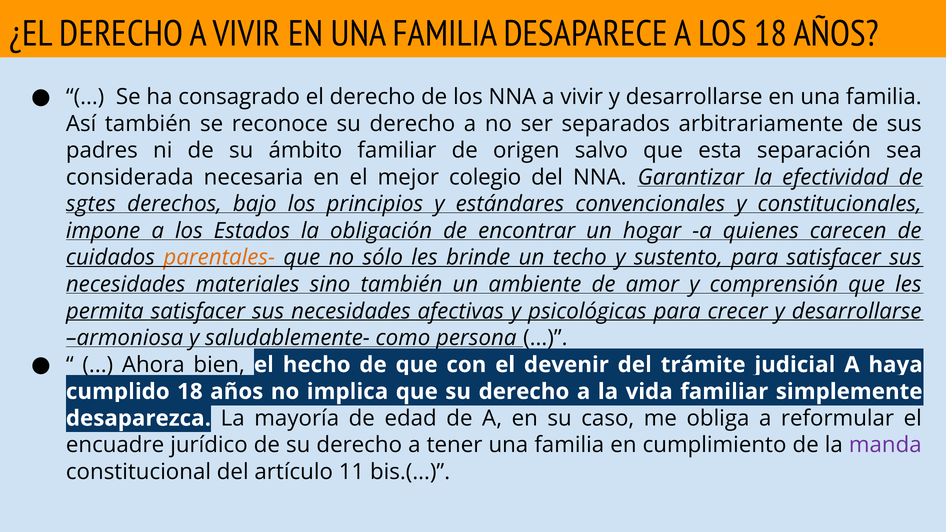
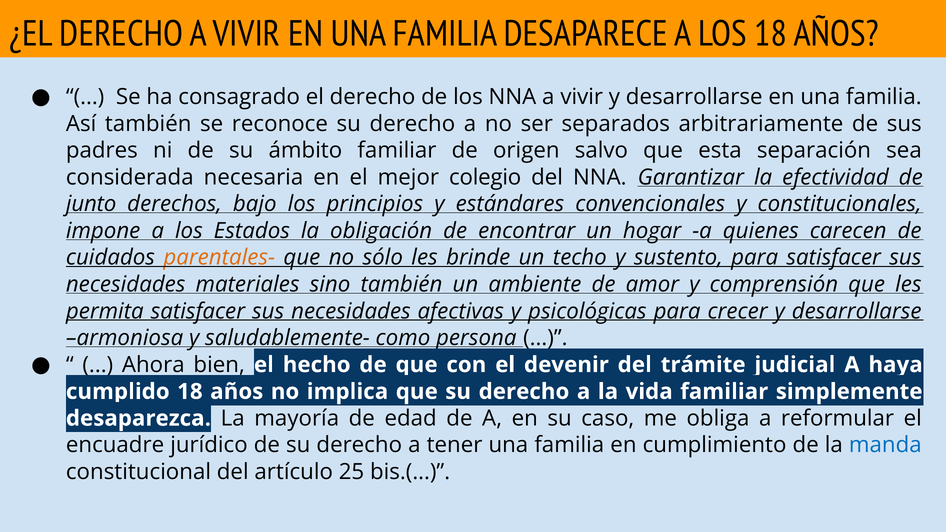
sgtes: sgtes -> junto
manda colour: purple -> blue
11: 11 -> 25
